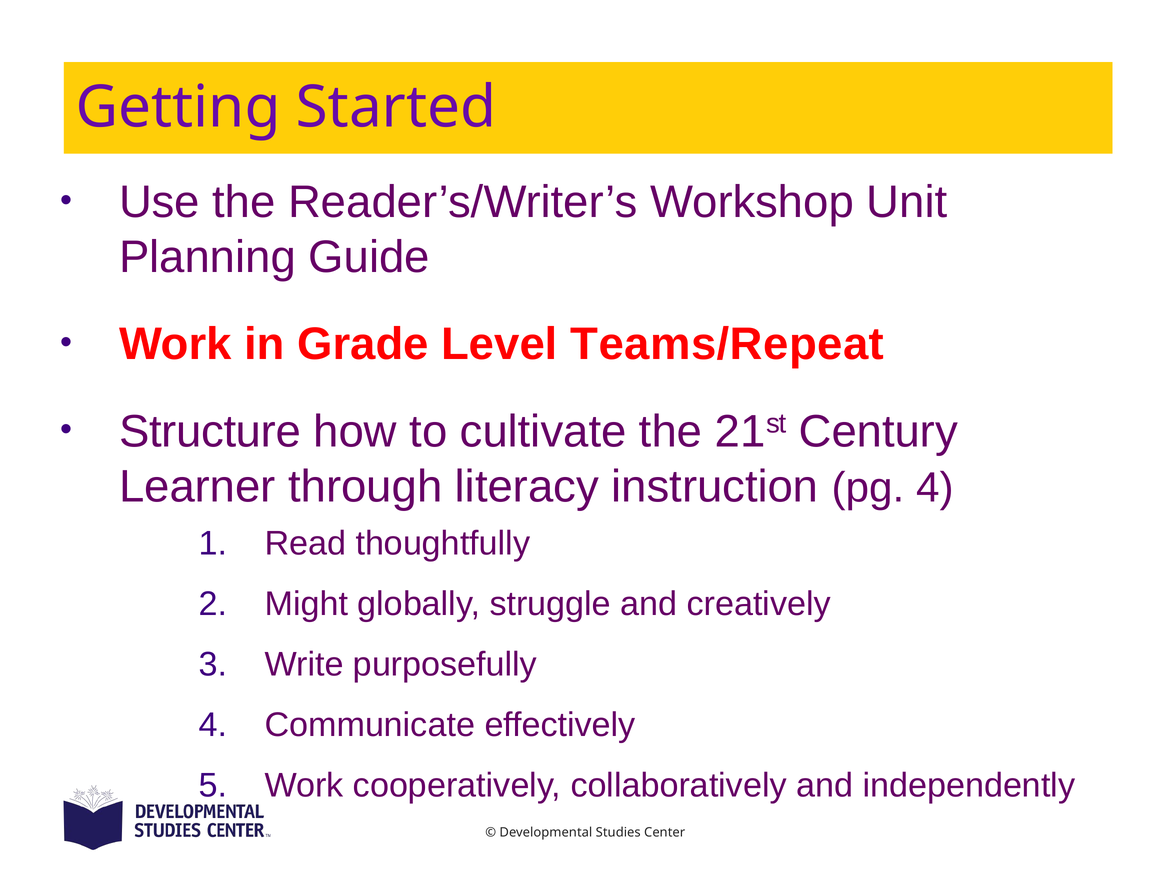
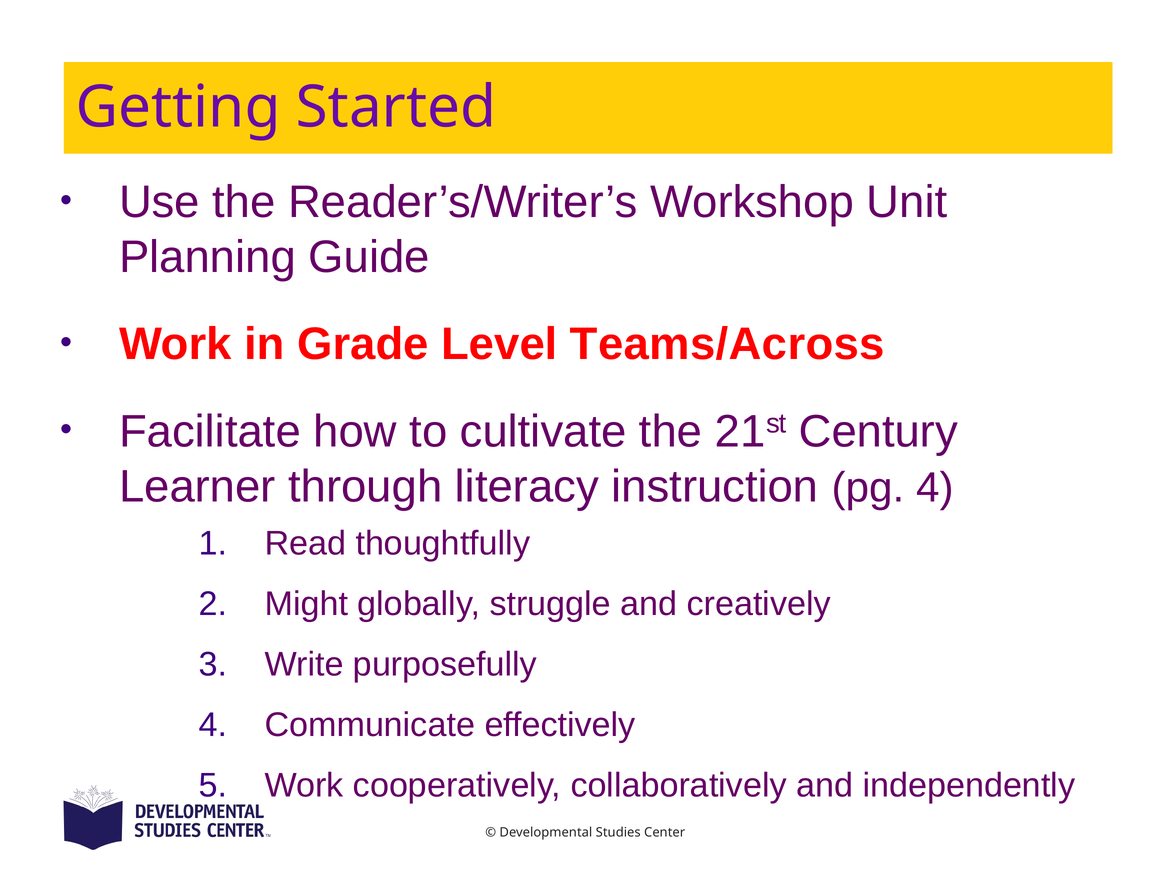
Teams/Repeat: Teams/Repeat -> Teams/Across
Structure: Structure -> Facilitate
